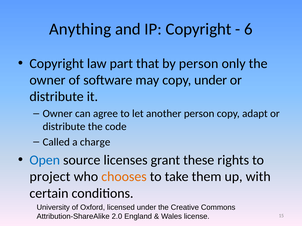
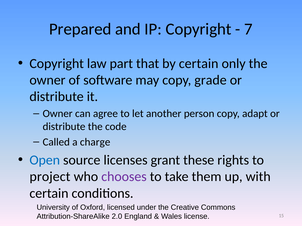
Anything: Anything -> Prepared
6: 6 -> 7
by person: person -> certain
copy under: under -> grade
chooses colour: orange -> purple
